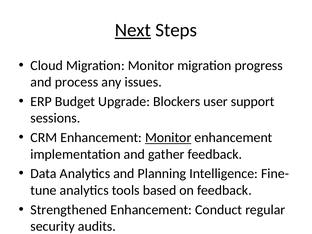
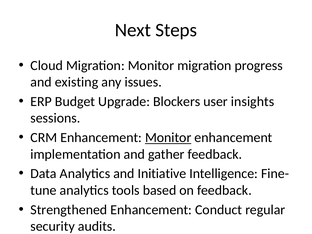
Next underline: present -> none
process: process -> existing
user support: support -> insights
Planning: Planning -> Initiative
